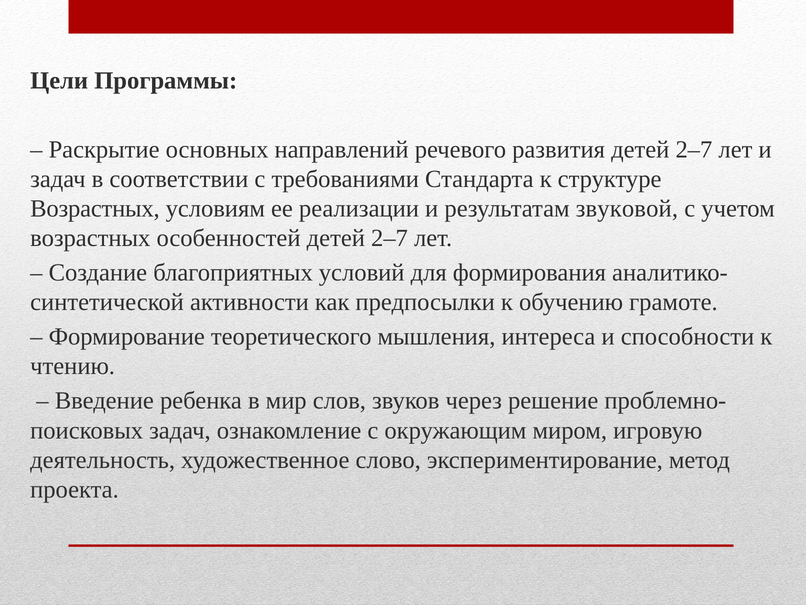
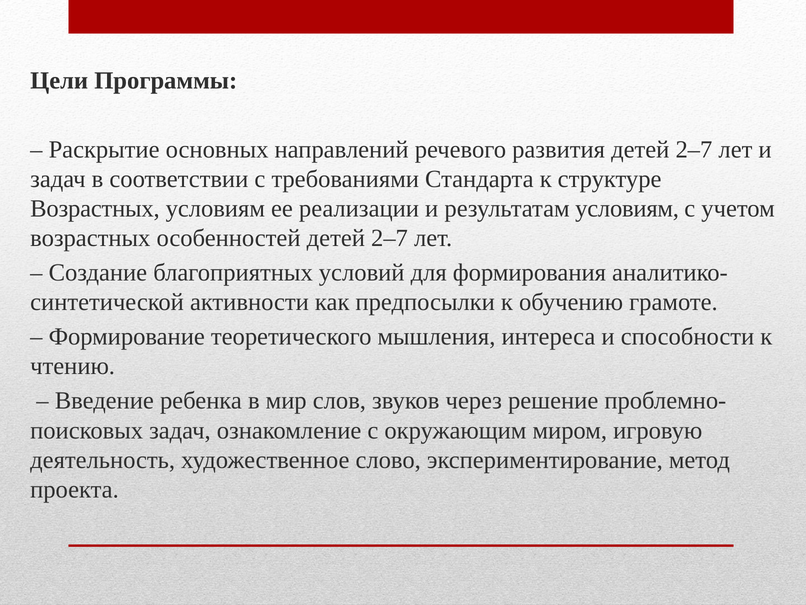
результатам звуковой: звуковой -> условиям
